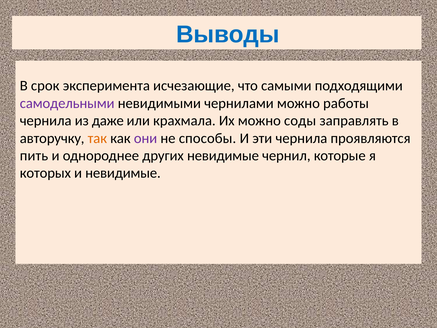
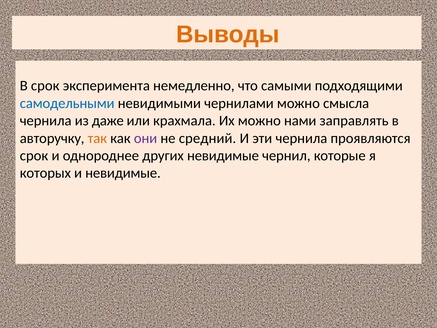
Выводы colour: blue -> orange
исчезающие: исчезающие -> немедленно
самодельными colour: purple -> blue
работы: работы -> смысла
соды: соды -> нами
способы: способы -> средний
пить at (34, 156): пить -> срок
